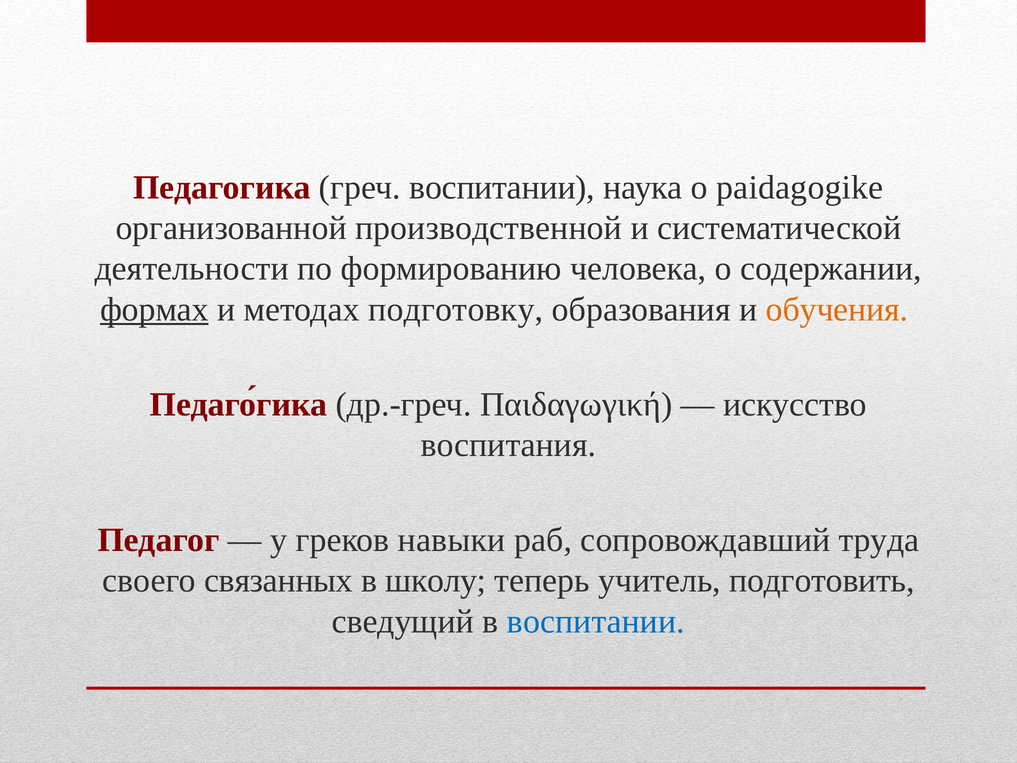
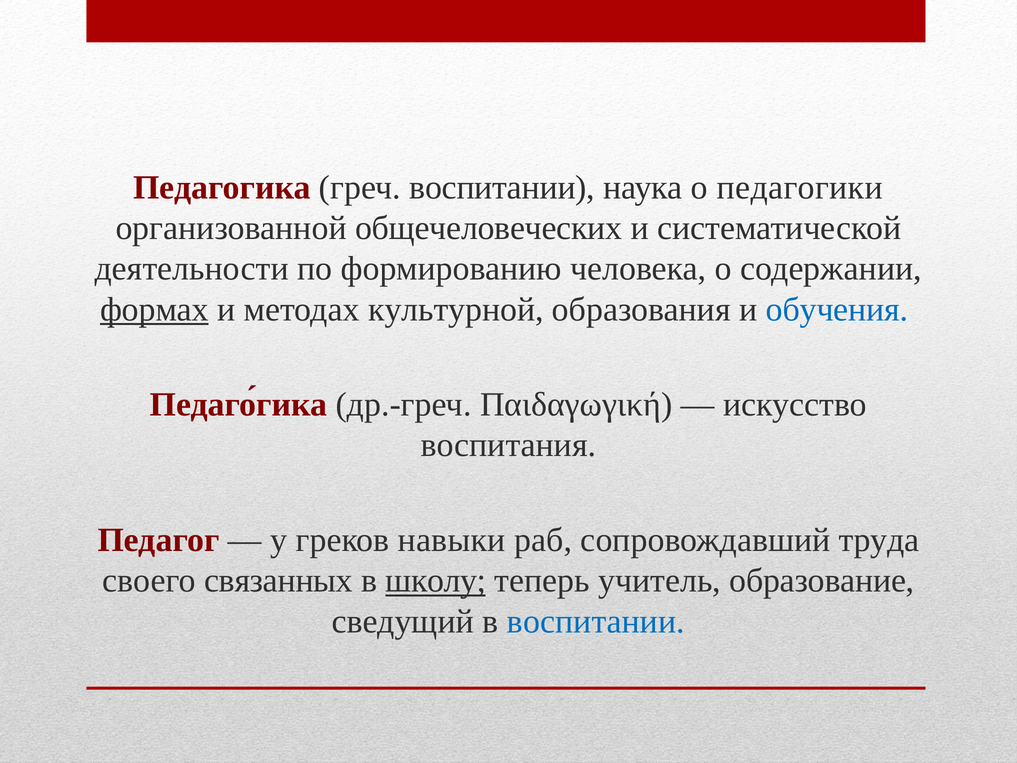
paidagogike: paidagogike -> педагогики
производственной: производственной -> общечеловеческих
подготовку: подготовку -> культурной
обучения colour: orange -> blue
школу underline: none -> present
подготовить: подготовить -> образование
